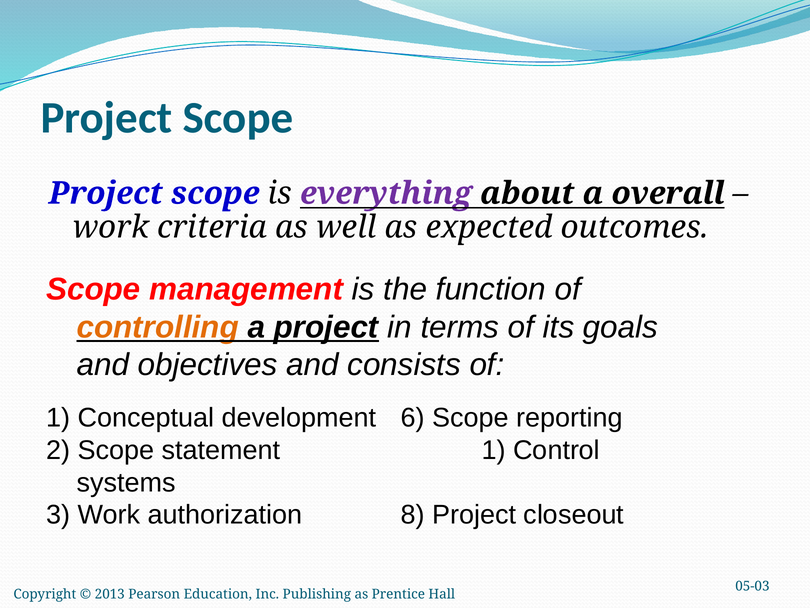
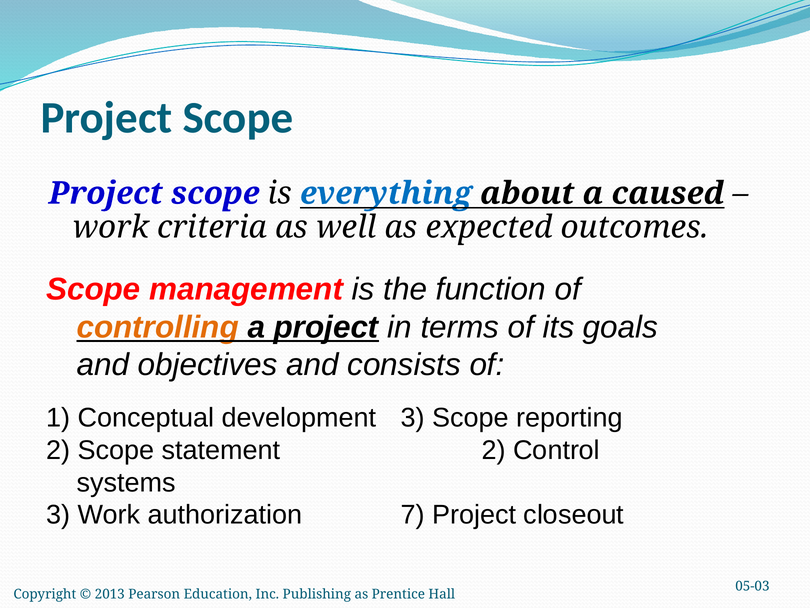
everything colour: purple -> blue
overall: overall -> caused
development 6: 6 -> 3
statement 1: 1 -> 2
8: 8 -> 7
